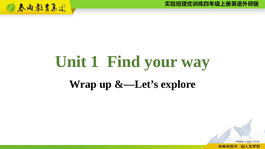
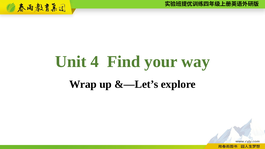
1: 1 -> 4
